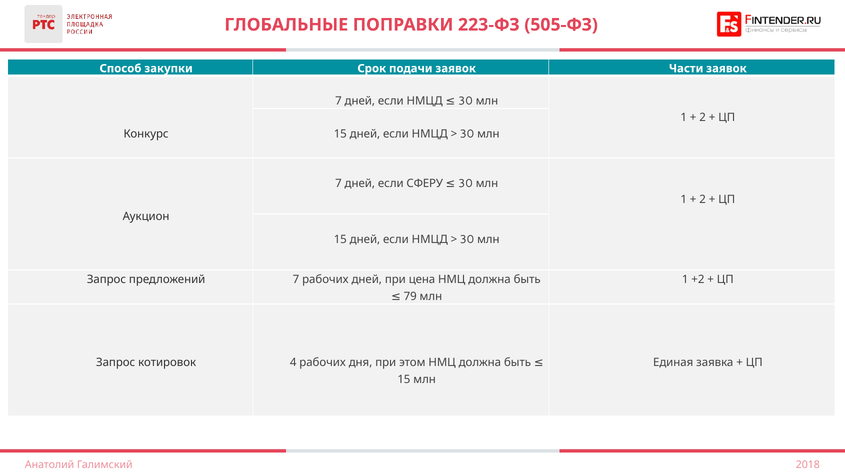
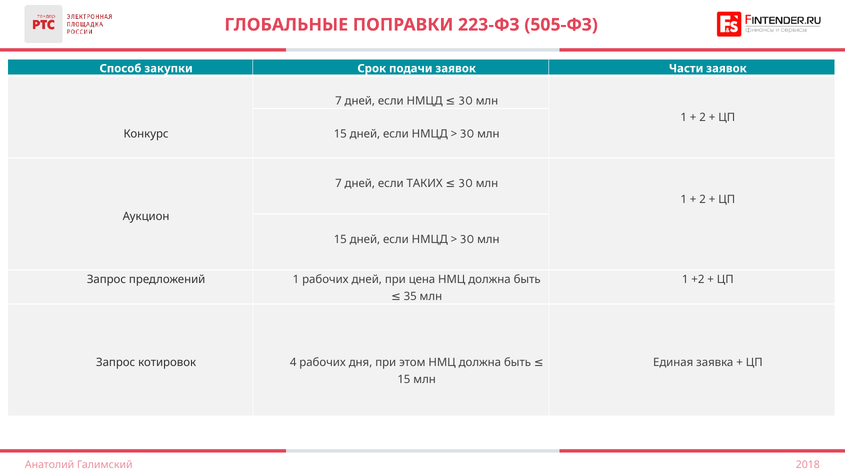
СФЕРУ: СФЕРУ -> ТАКИХ
предложений 7: 7 -> 1
79: 79 -> 35
